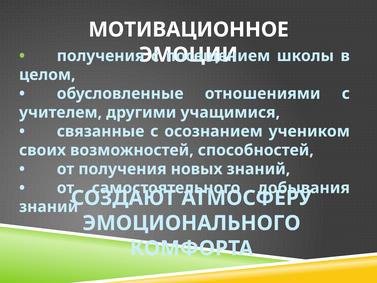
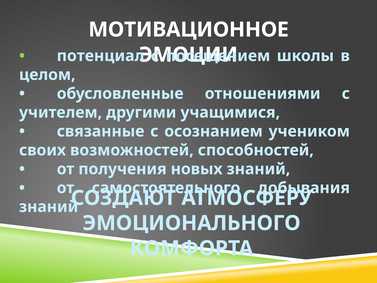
получения at (101, 56): получения -> потенциал
